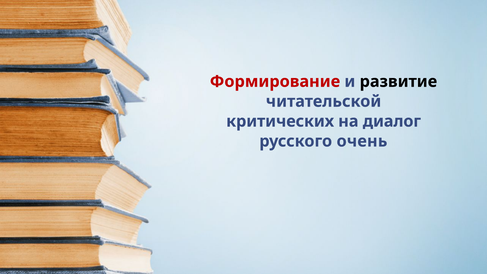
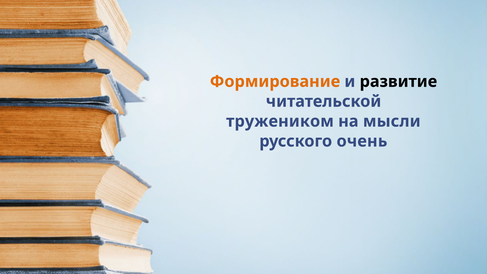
Формирование colour: red -> orange
критических: критических -> тружеником
диалог: диалог -> мысли
